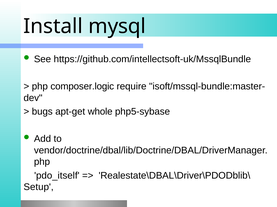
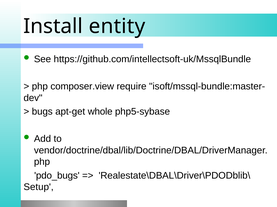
mysql: mysql -> entity
composer.logic: composer.logic -> composer.view
pdo_itself: pdo_itself -> pdo_bugs
